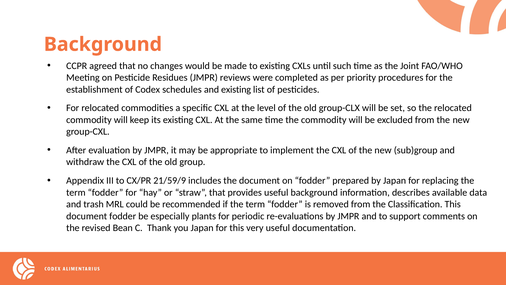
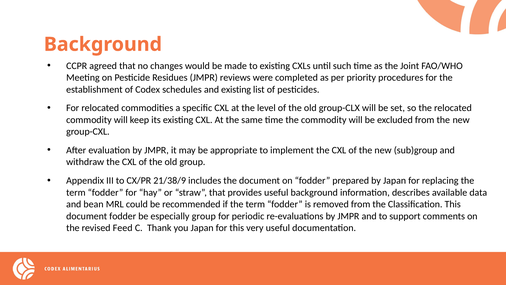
21/59/9: 21/59/9 -> 21/38/9
trash: trash -> bean
especially plants: plants -> group
Bean: Bean -> Feed
